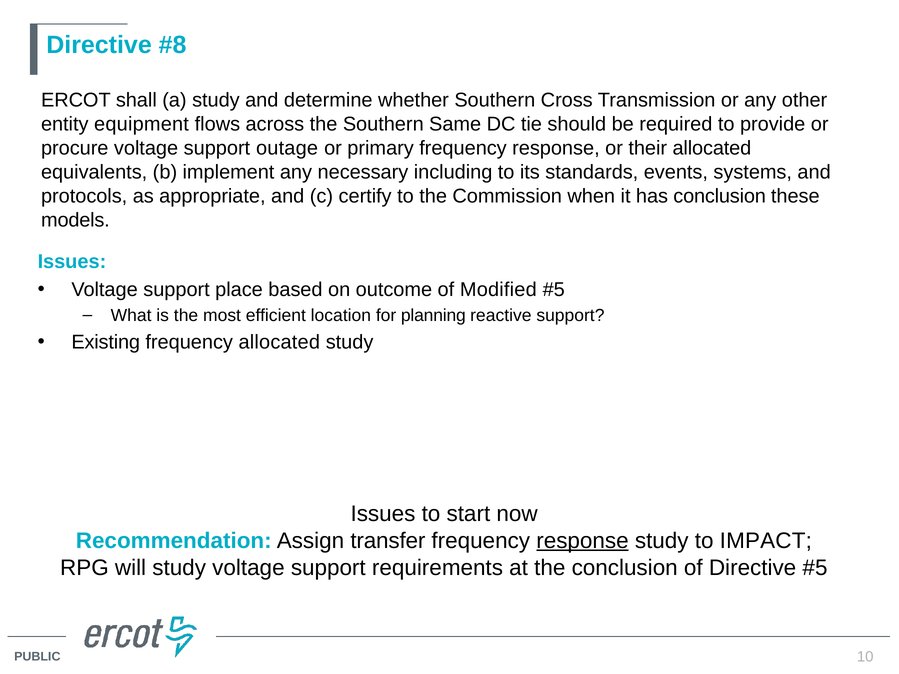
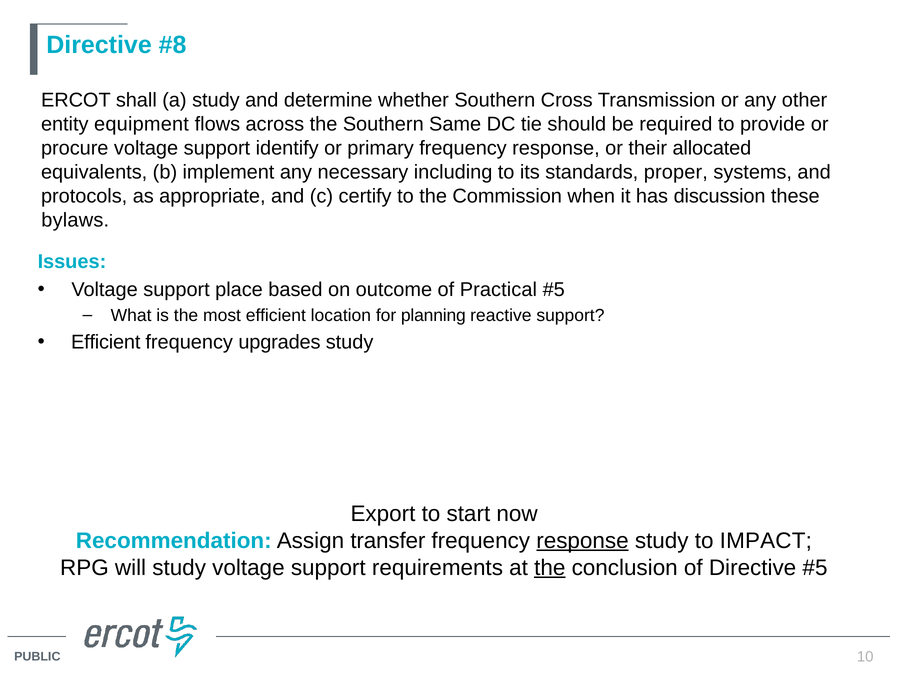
outage: outage -> identify
events: events -> proper
has conclusion: conclusion -> discussion
models: models -> bylaws
Modified: Modified -> Practical
Existing at (106, 342): Existing -> Efficient
frequency allocated: allocated -> upgrades
Issues at (383, 514): Issues -> Export
the at (550, 568) underline: none -> present
